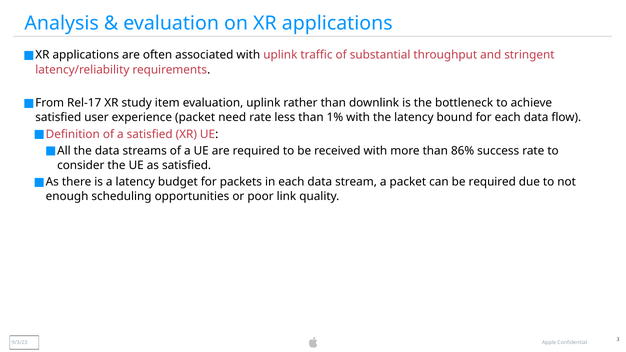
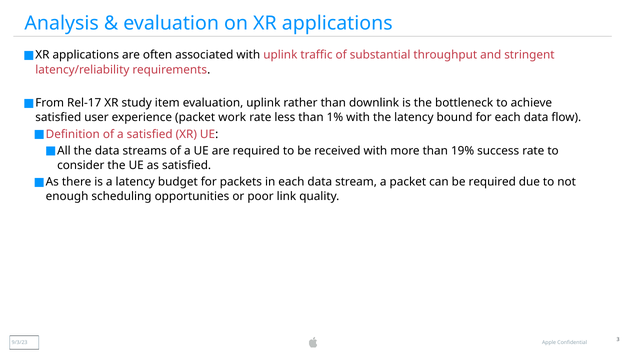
need: need -> work
86%: 86% -> 19%
